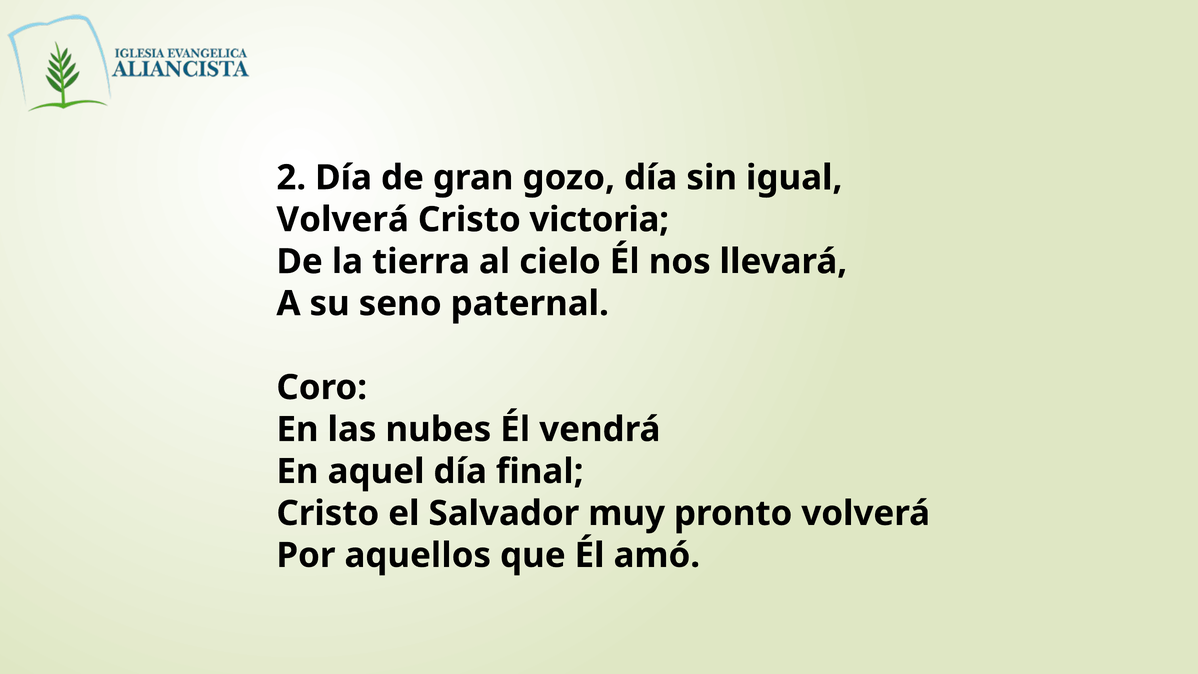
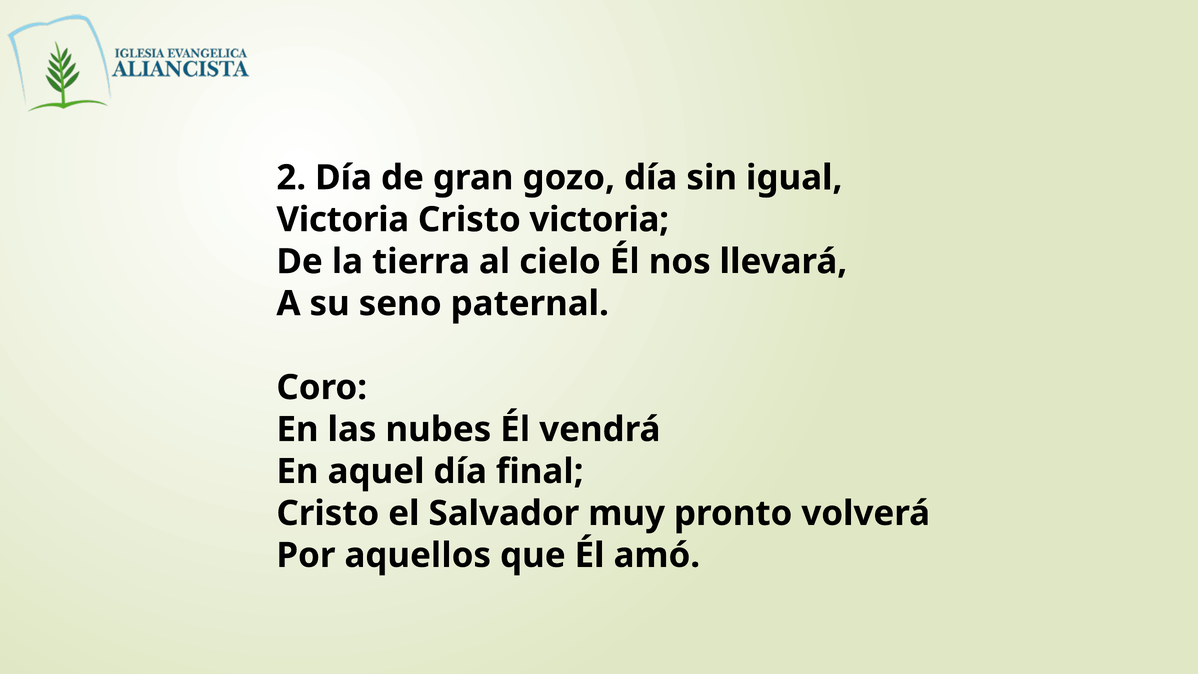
Volverá at (343, 220): Volverá -> Victoria
